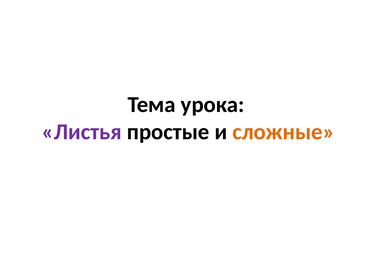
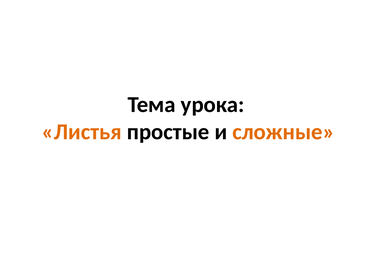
Листья colour: purple -> orange
